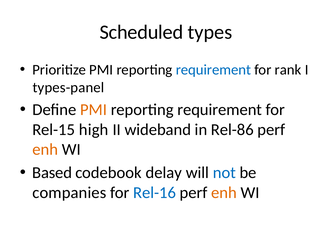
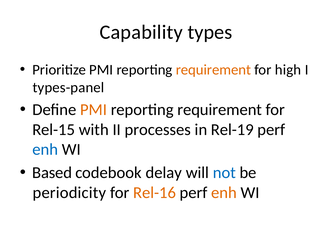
Scheduled: Scheduled -> Capability
requirement at (213, 70) colour: blue -> orange
rank: rank -> high
high: high -> with
wideband: wideband -> processes
Rel-86: Rel-86 -> Rel-19
enh at (45, 149) colour: orange -> blue
companies: companies -> periodicity
Rel-16 colour: blue -> orange
